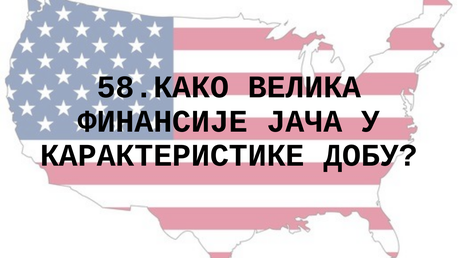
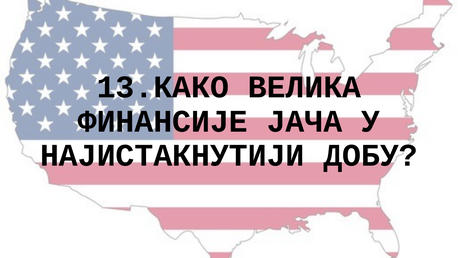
58.КАКО: 58.КАКО -> 13.КАКО
КАРАКТЕРИСТИКЕ: КАРАКТЕРИСТИКЕ -> НАЈИСТАКНУТИЈИ
